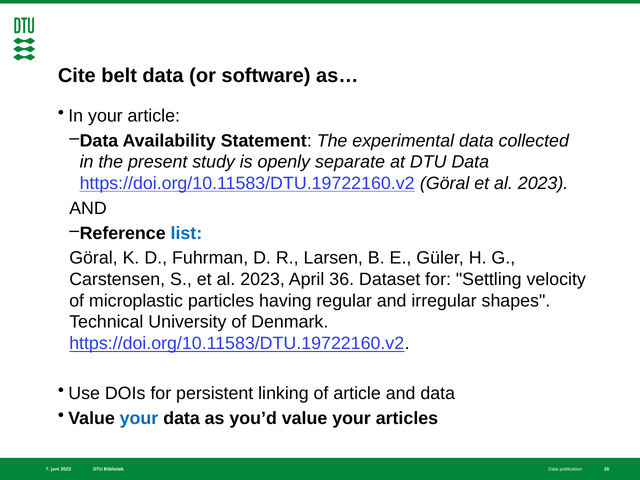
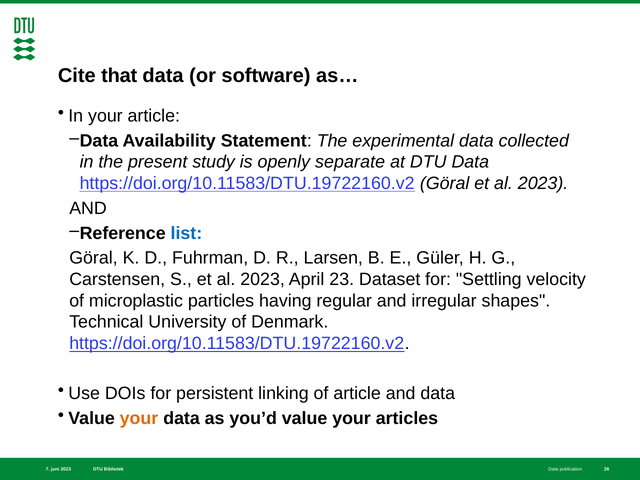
belt: belt -> that
36: 36 -> 23
your at (139, 418) colour: blue -> orange
